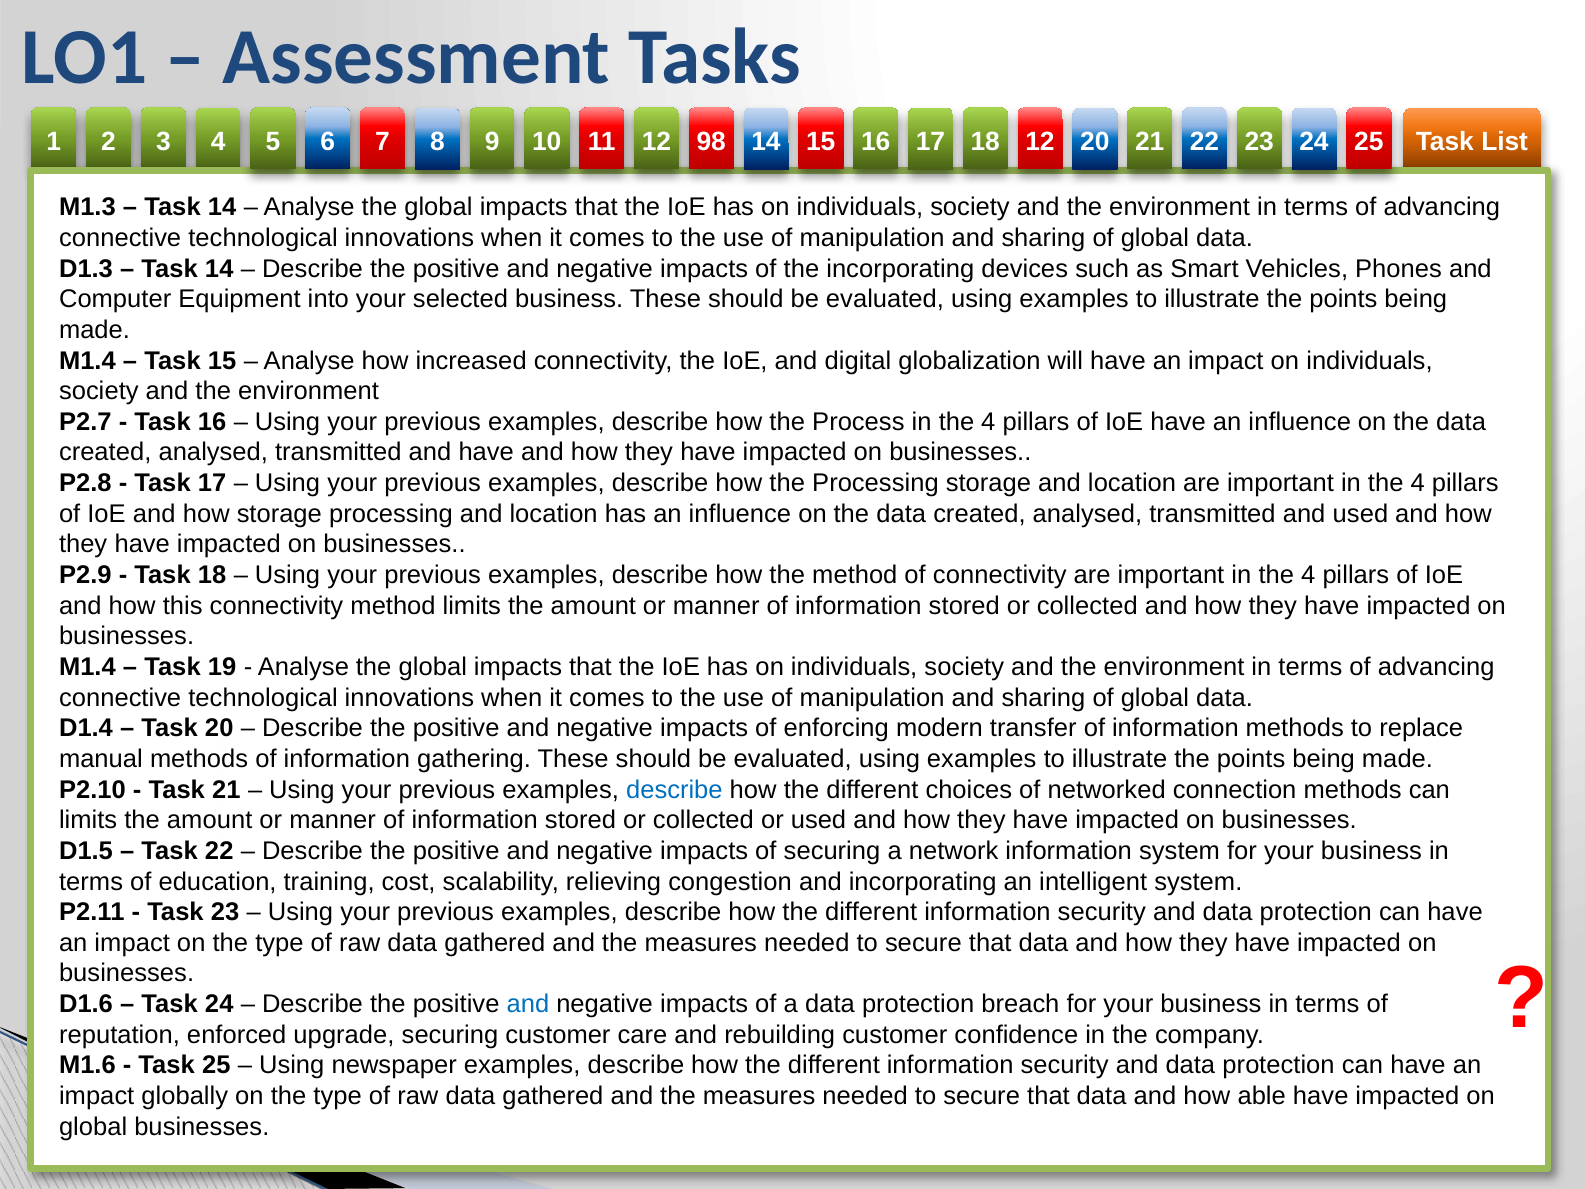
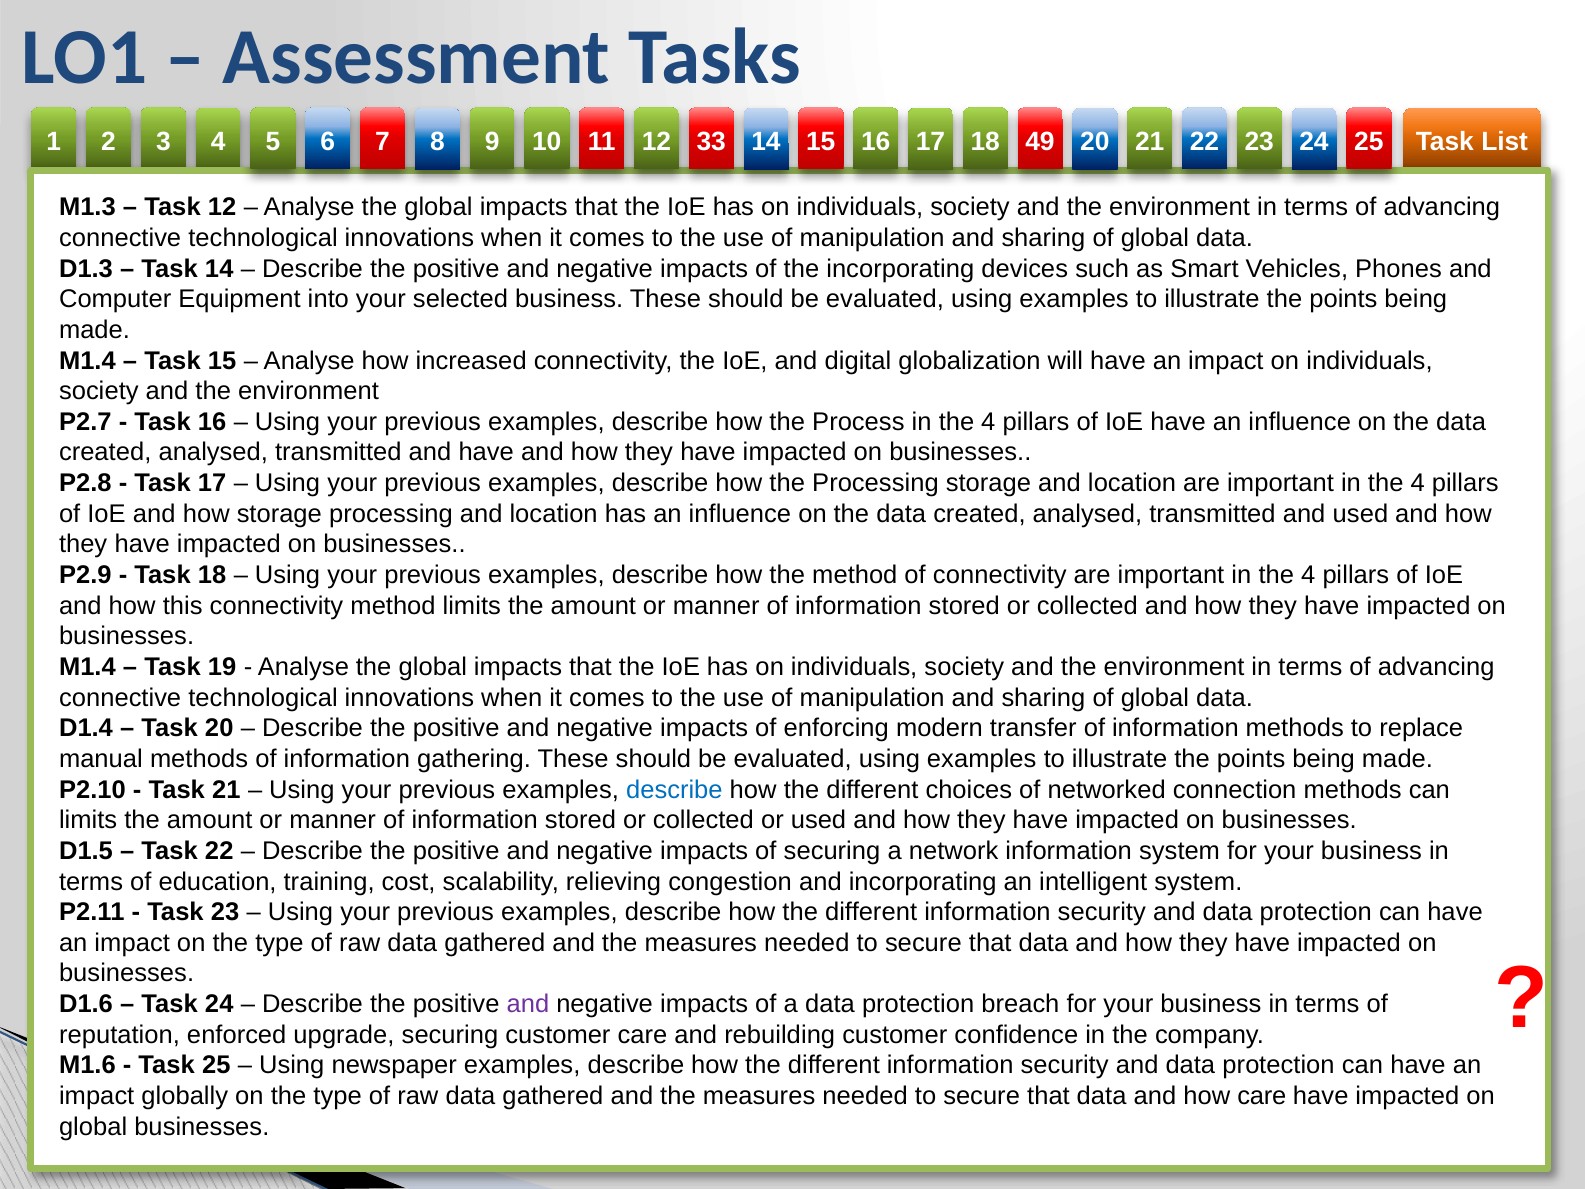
18 12: 12 -> 49
98: 98 -> 33
14 at (222, 207): 14 -> 12
and at (528, 1004) colour: blue -> purple
how able: able -> care
